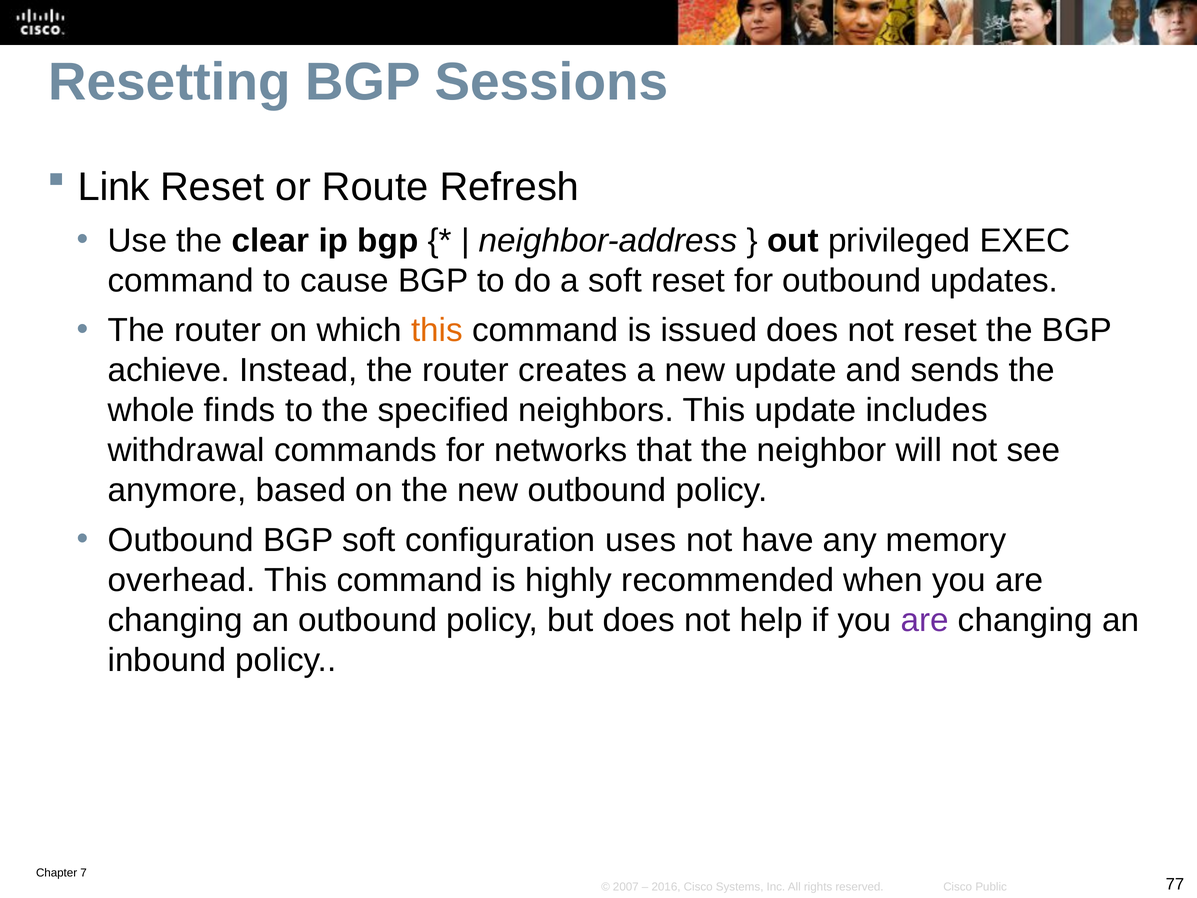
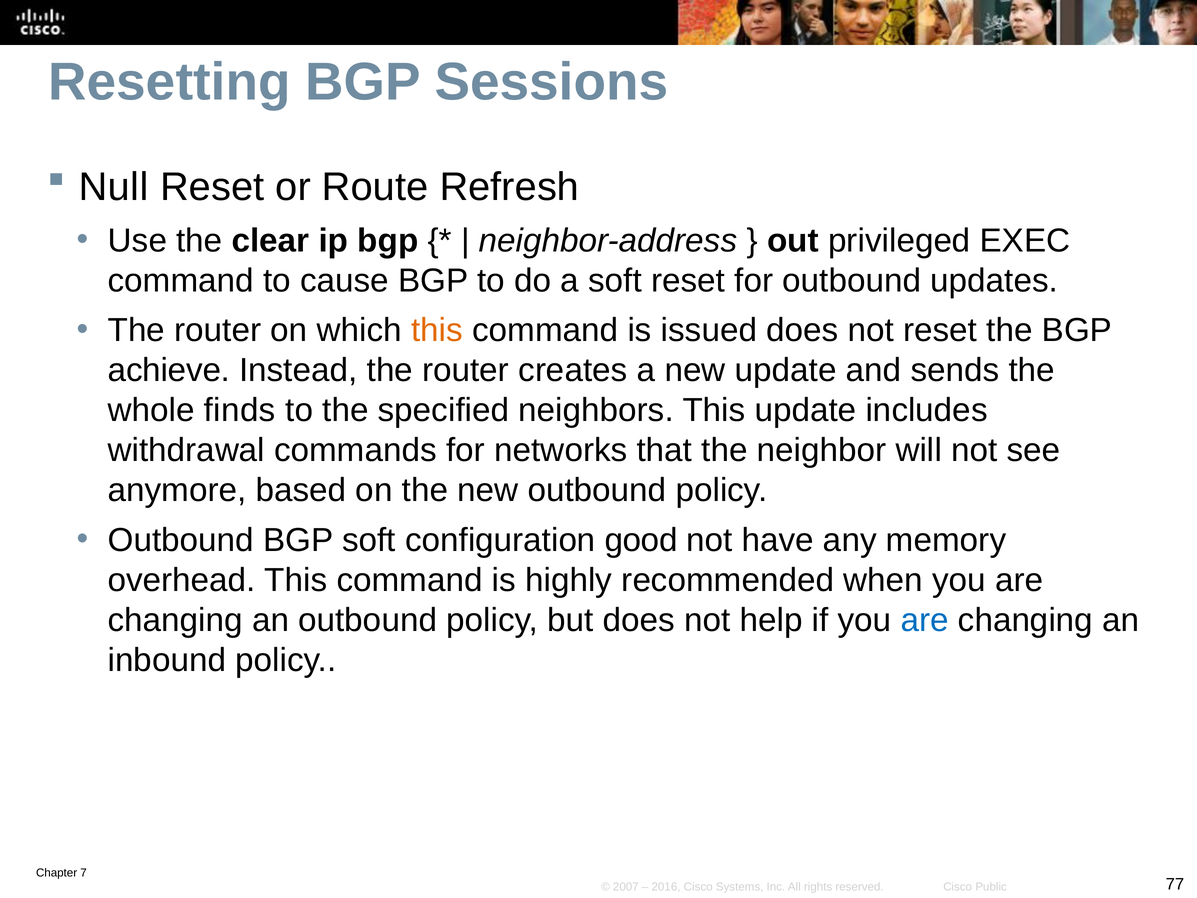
Link: Link -> Null
uses: uses -> good
are at (925, 620) colour: purple -> blue
